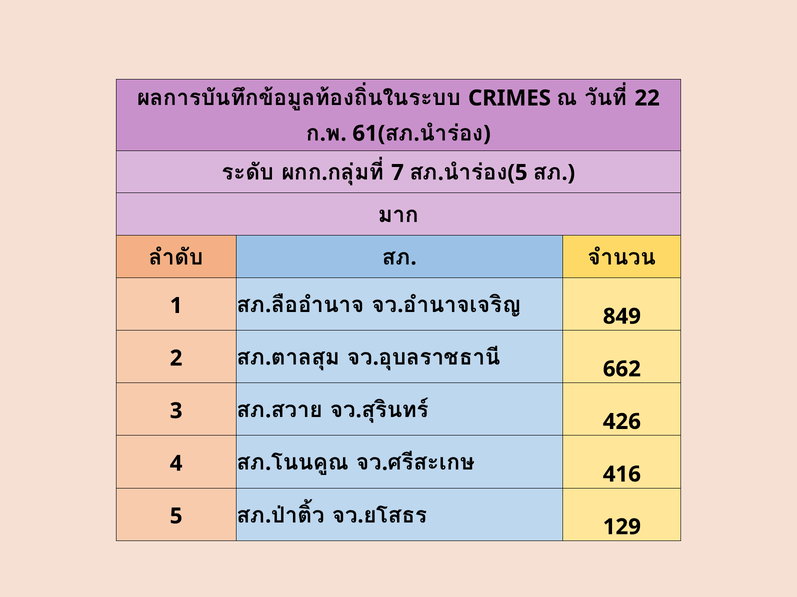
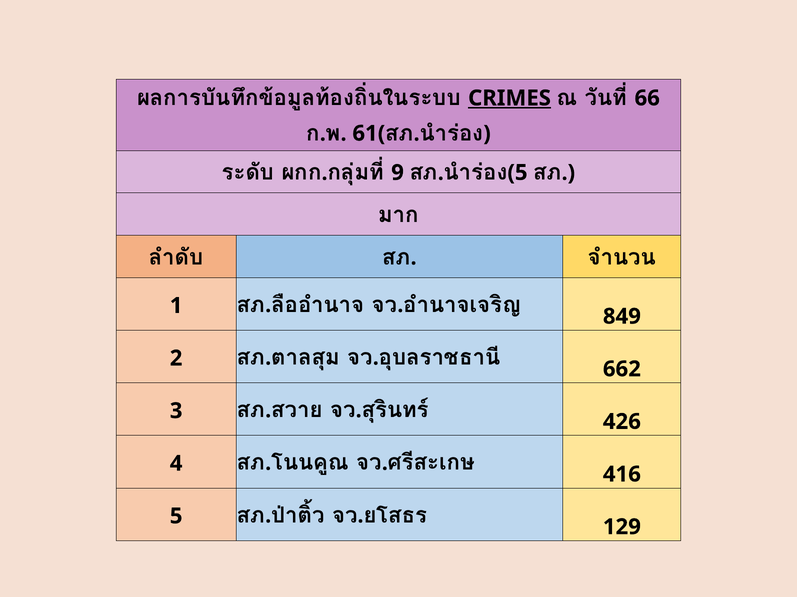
CRIMES underline: none -> present
22: 22 -> 66
7: 7 -> 9
